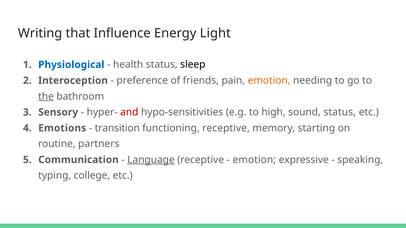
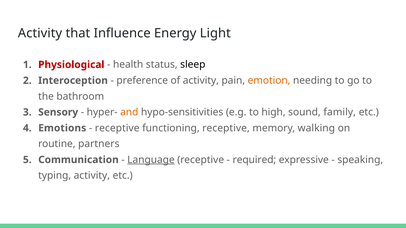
Writing at (40, 33): Writing -> Activity
Physiological colour: blue -> red
of friends: friends -> activity
the underline: present -> none
and colour: red -> orange
sound status: status -> family
transition at (117, 128): transition -> receptive
starting: starting -> walking
emotion at (254, 160): emotion -> required
typing college: college -> activity
